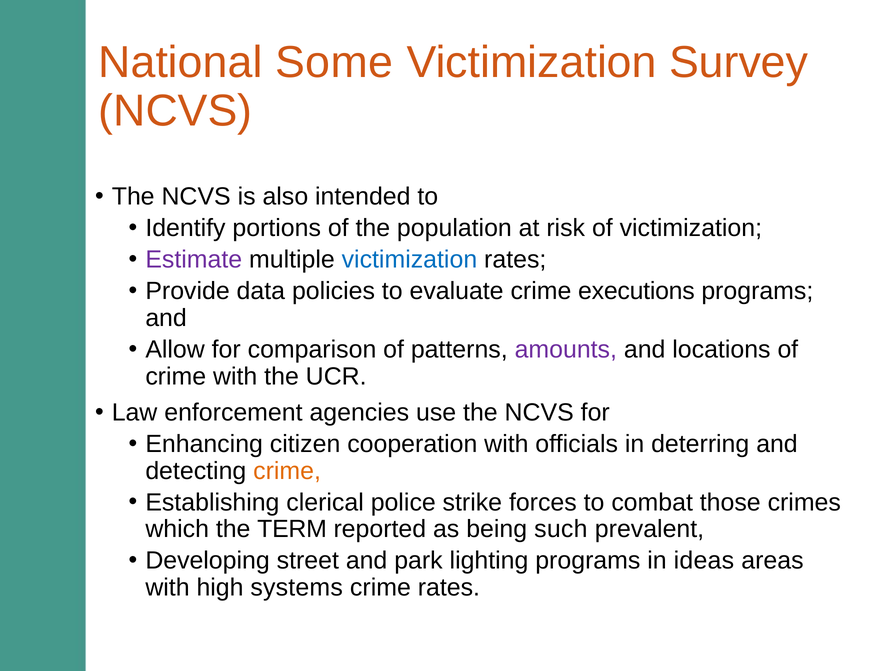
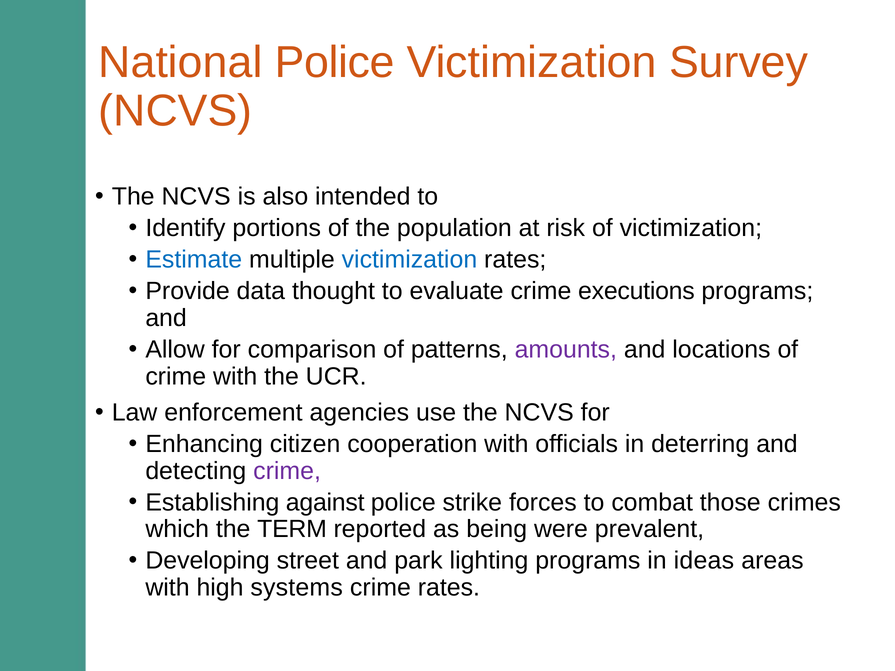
National Some: Some -> Police
Estimate colour: purple -> blue
policies: policies -> thought
crime at (287, 471) colour: orange -> purple
clerical: clerical -> against
such: such -> were
